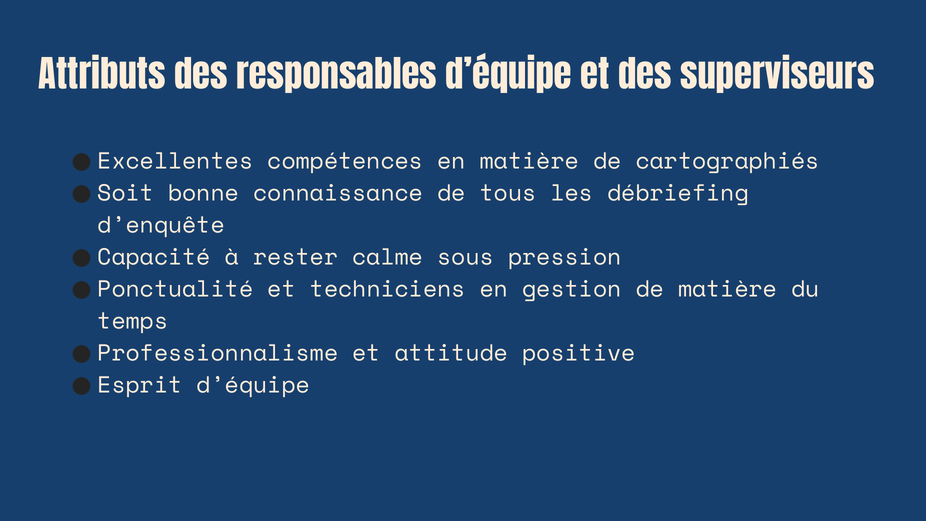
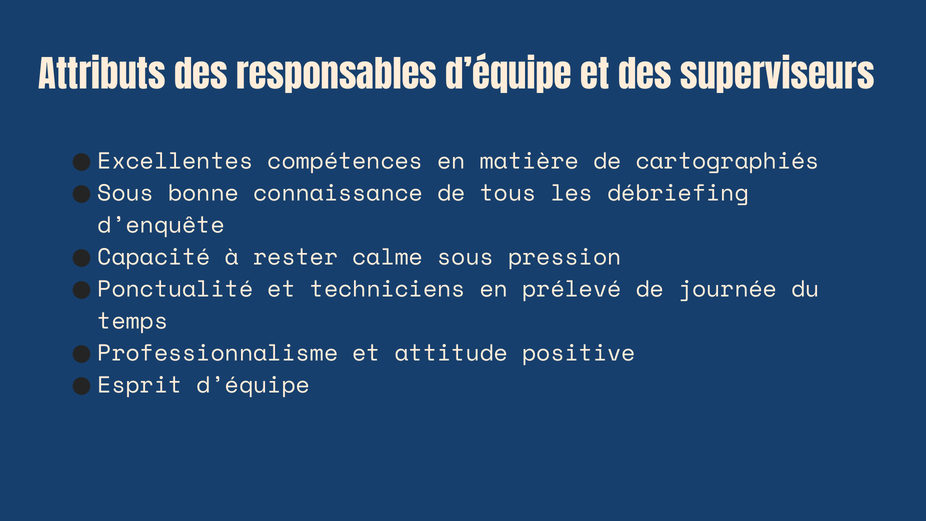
Soit at (126, 193): Soit -> Sous
gestion: gestion -> prélevé
de matière: matière -> journée
